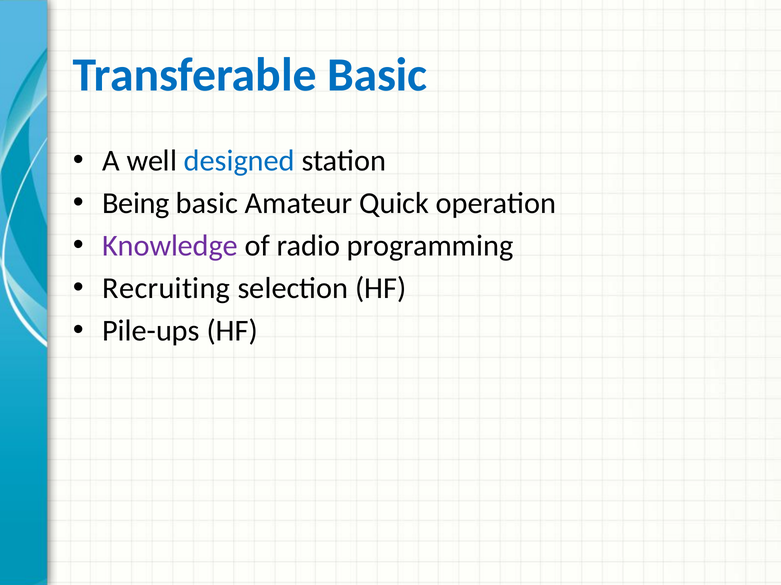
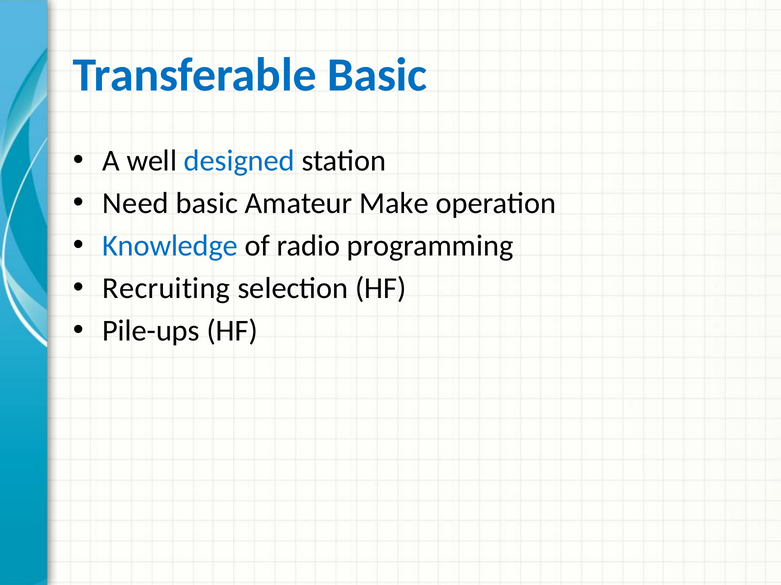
Being: Being -> Need
Quick: Quick -> Make
Knowledge colour: purple -> blue
